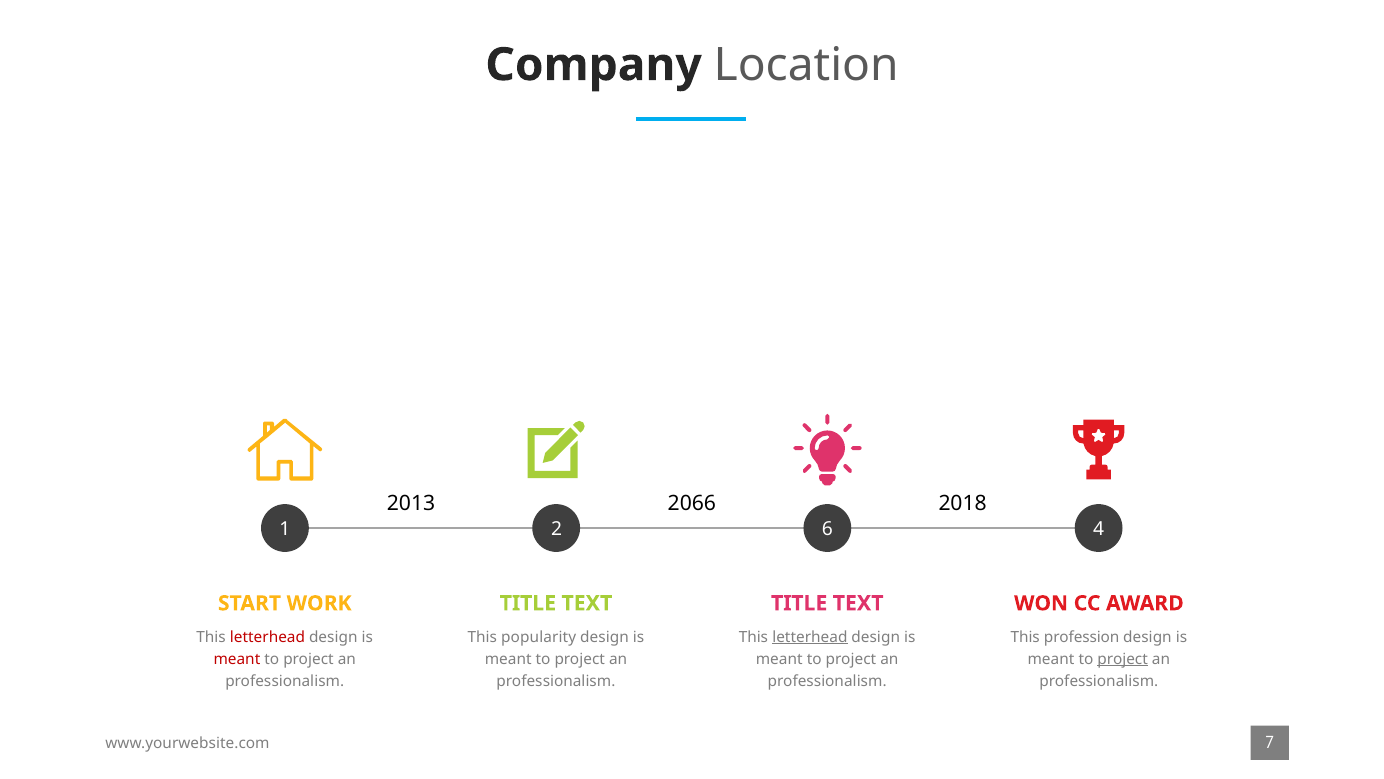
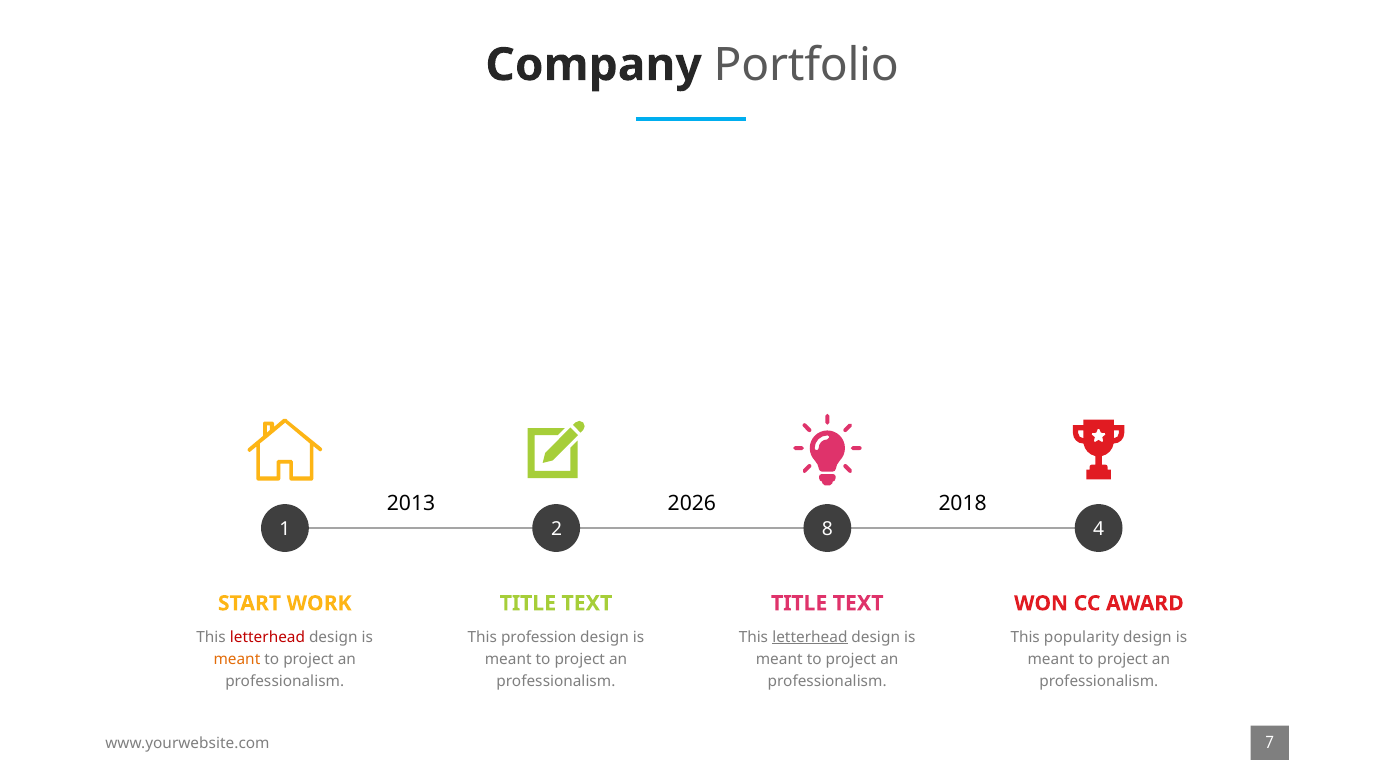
Location: Location -> Portfolio
2066: 2066 -> 2026
6: 6 -> 8
popularity: popularity -> profession
profession: profession -> popularity
meant at (237, 659) colour: red -> orange
project at (1123, 659) underline: present -> none
